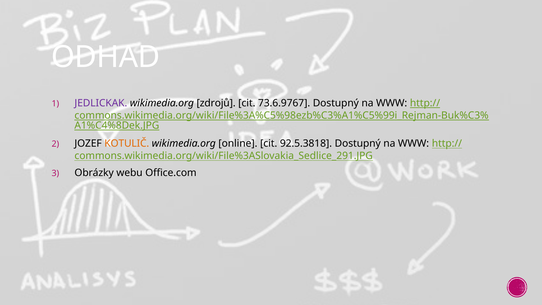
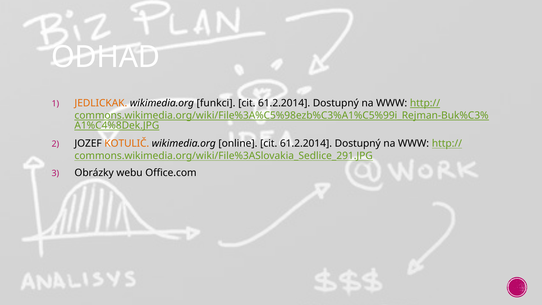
JEDLICKAK colour: purple -> orange
zdrojů: zdrojů -> funkci
73.6.9767 at (284, 103): 73.6.9767 -> 61.2.2014
online cit 92.5.3818: 92.5.3818 -> 61.2.2014
